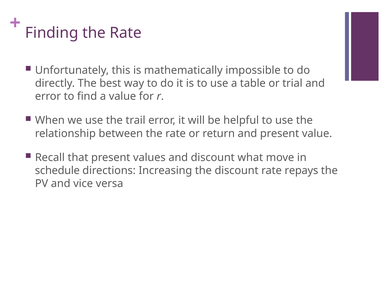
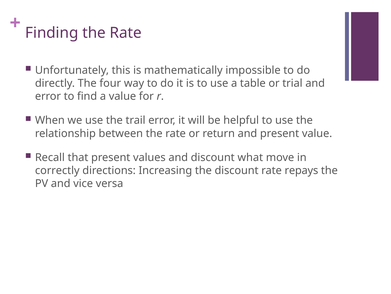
best: best -> four
schedule: schedule -> correctly
